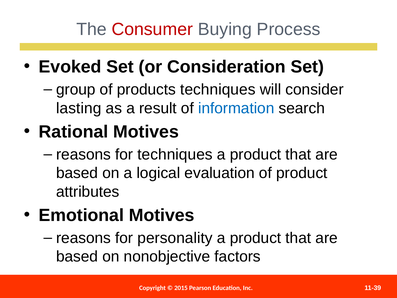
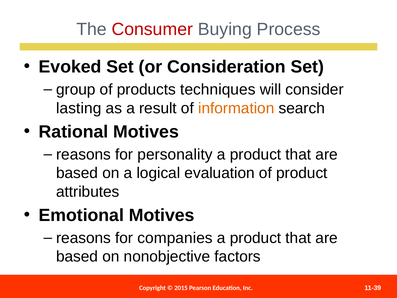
information colour: blue -> orange
for techniques: techniques -> personality
personality: personality -> companies
